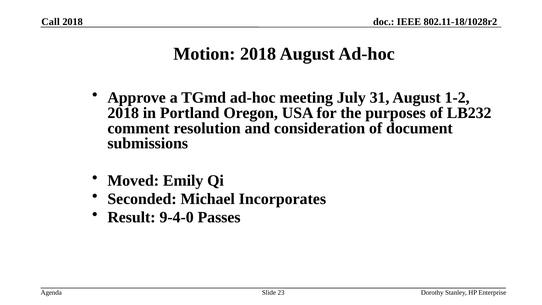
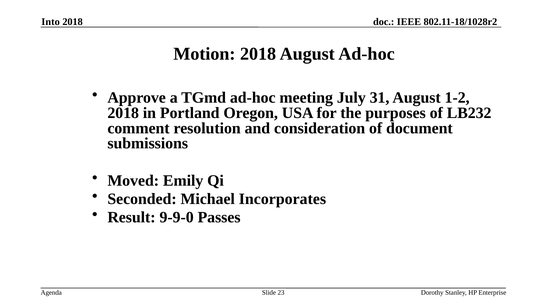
Call: Call -> Into
9-4-0: 9-4-0 -> 9-9-0
